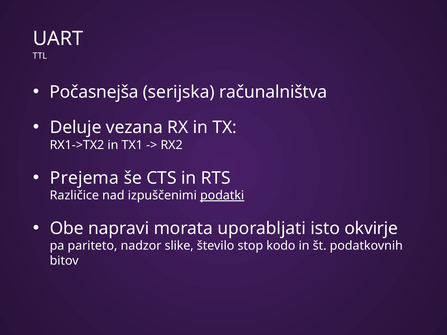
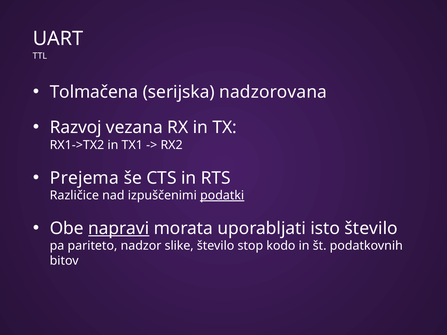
Počasnejša: Počasnejša -> Tolmačena
računalništva: računalništva -> nadzorovana
Deluje: Deluje -> Razvoj
napravi underline: none -> present
isto okvirje: okvirje -> število
